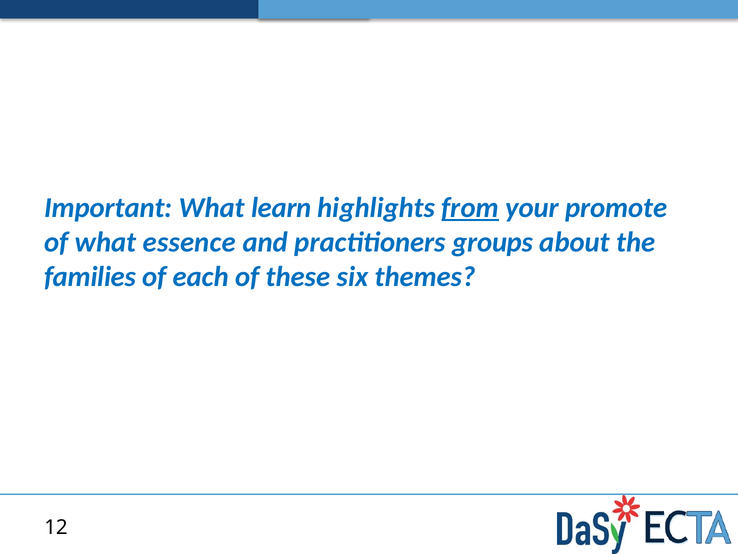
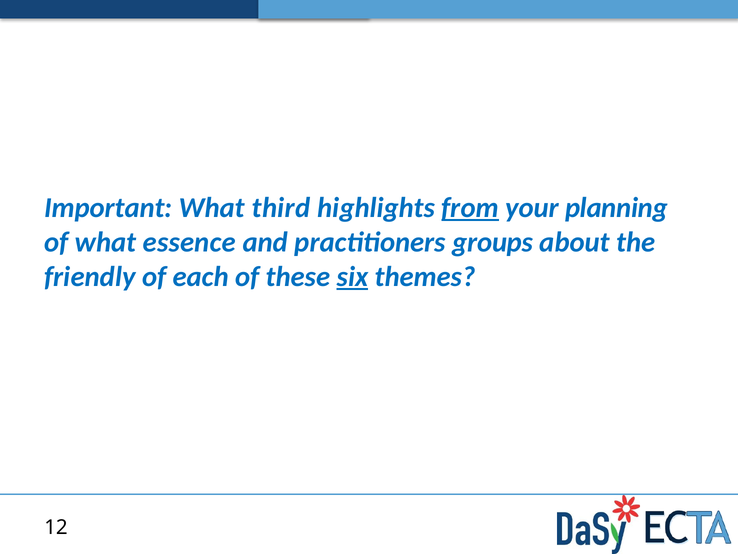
learn: learn -> third
promote: promote -> planning
families: families -> friendly
six underline: none -> present
